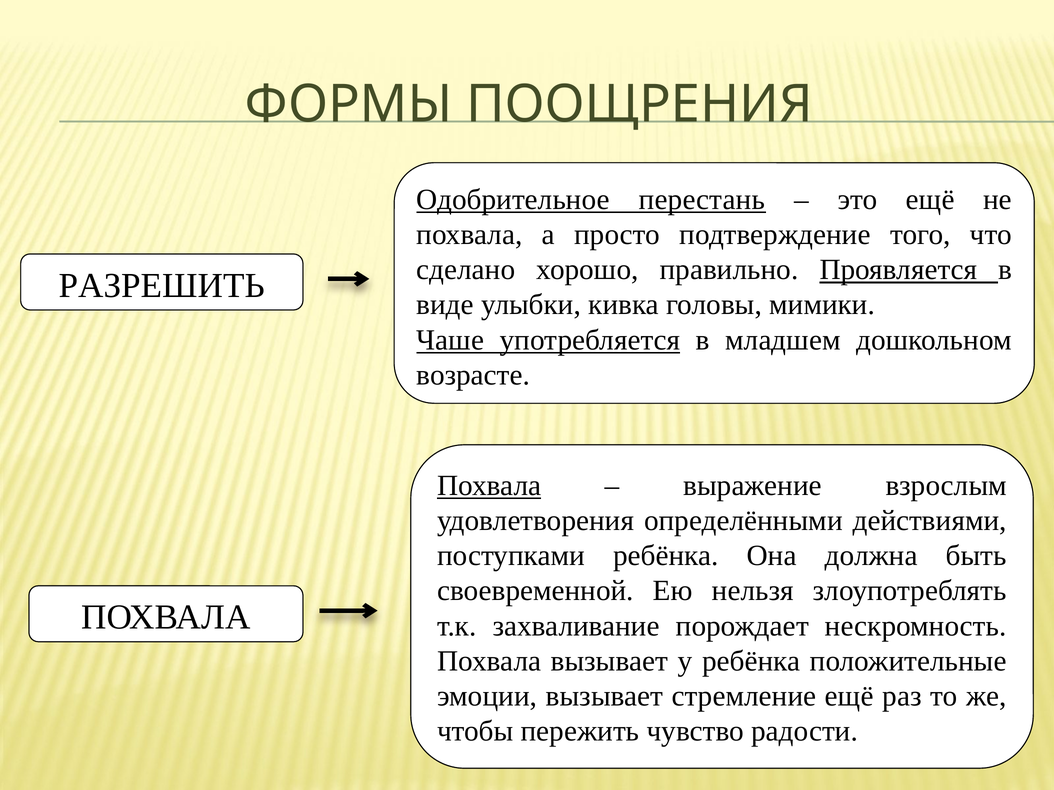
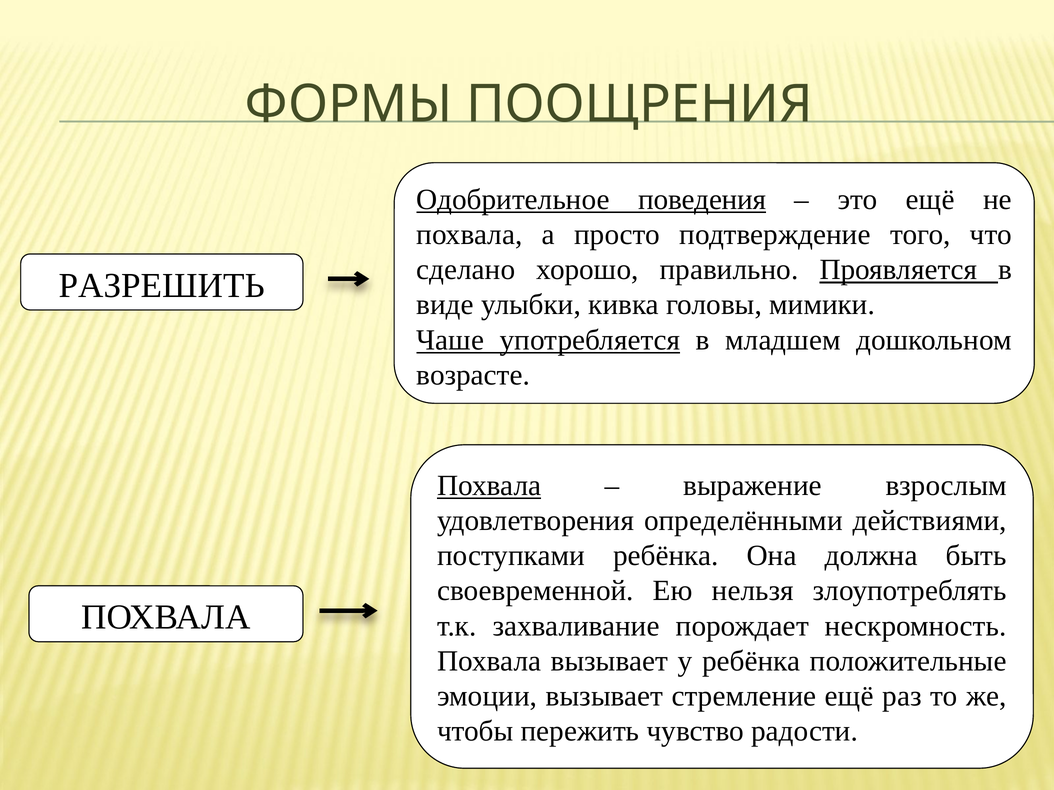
перестань: перестань -> поведения
